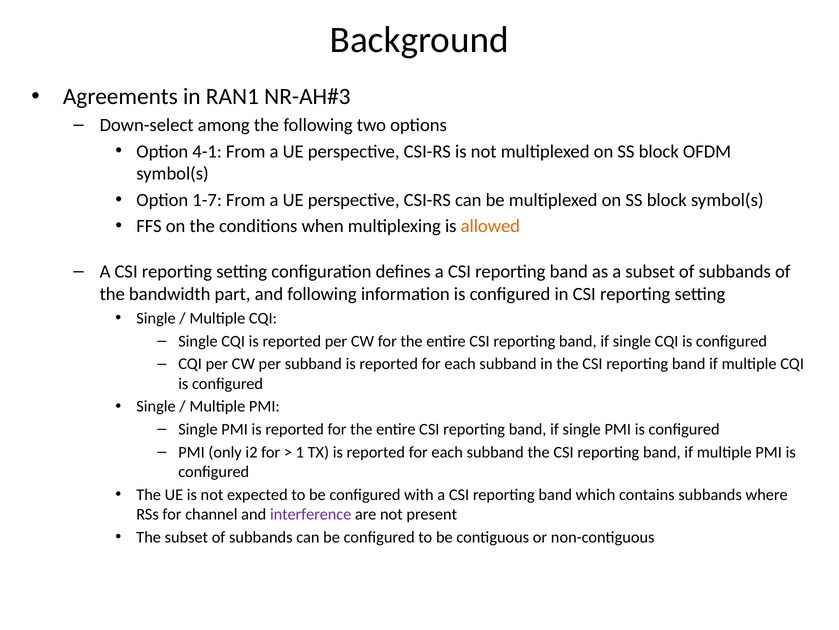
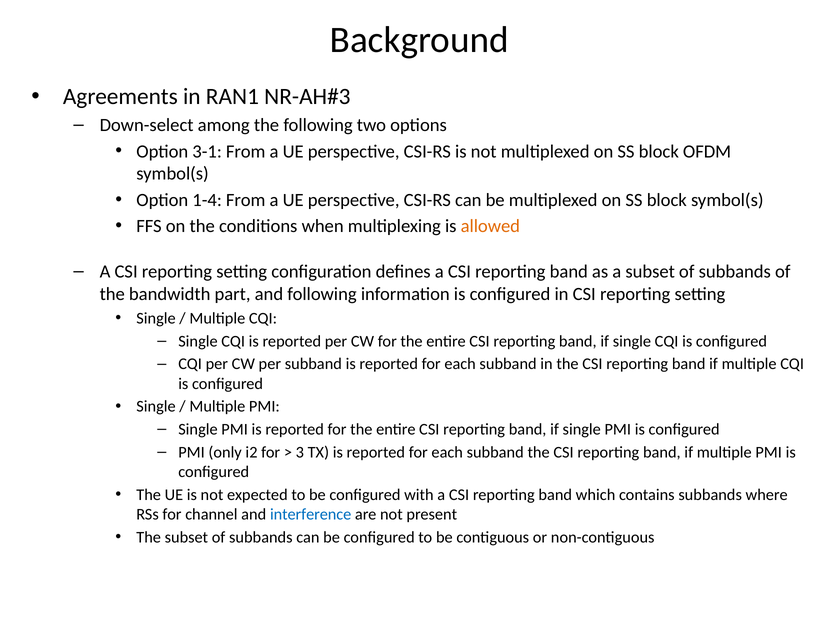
4-1: 4-1 -> 3-1
1-7: 1-7 -> 1-4
1: 1 -> 3
interference colour: purple -> blue
